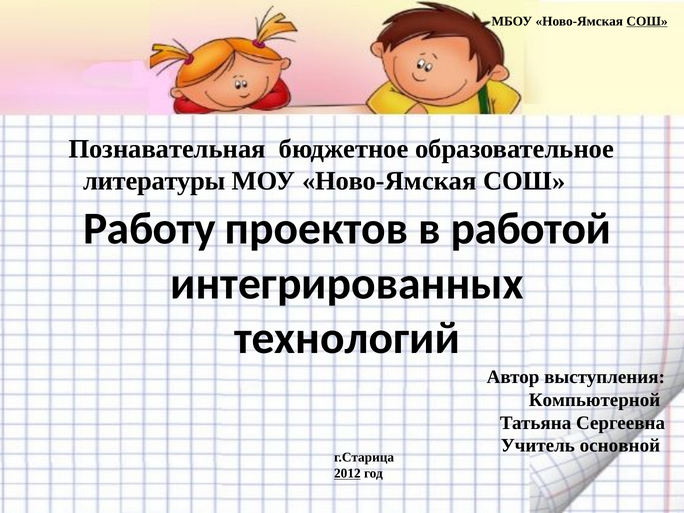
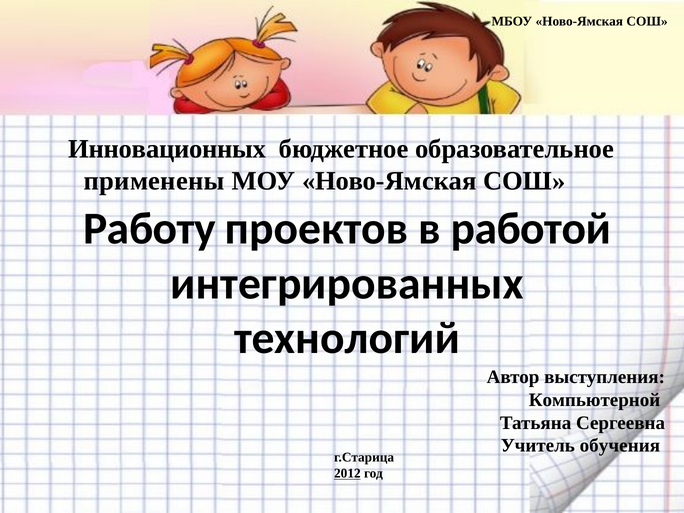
СОШ at (647, 21) underline: present -> none
Познавательная: Познавательная -> Инновационных
литературы: литературы -> применены
основной: основной -> обучения
